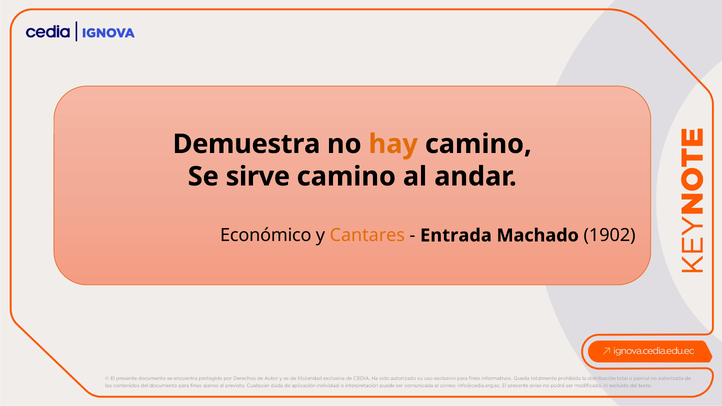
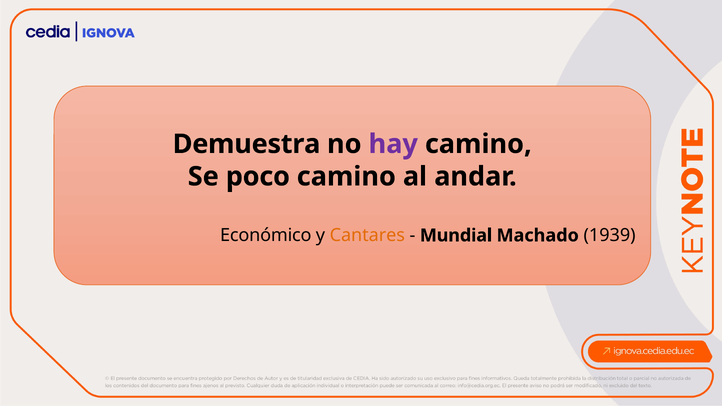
hay colour: orange -> purple
sirve: sirve -> poco
Entrada: Entrada -> Mundial
1902: 1902 -> 1939
